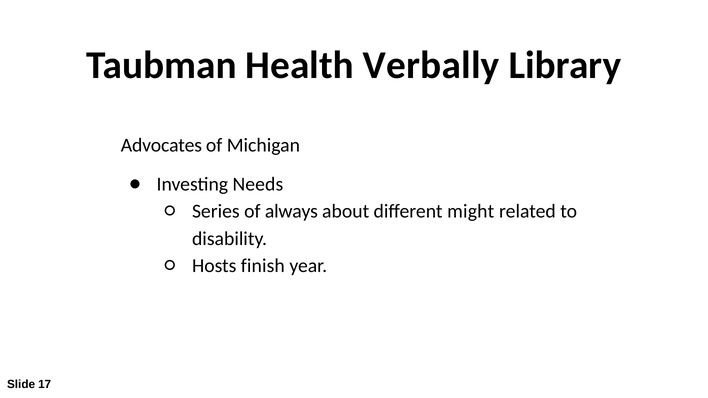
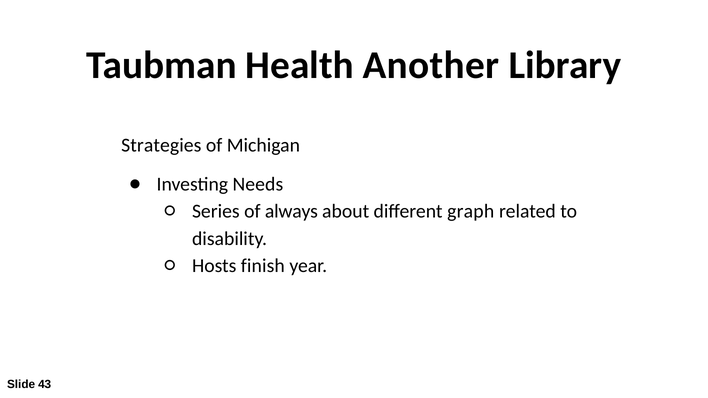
Verbally: Verbally -> Another
Advocates: Advocates -> Strategies
might: might -> graph
17: 17 -> 43
